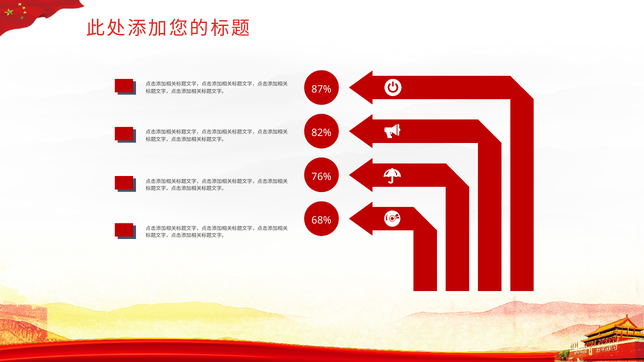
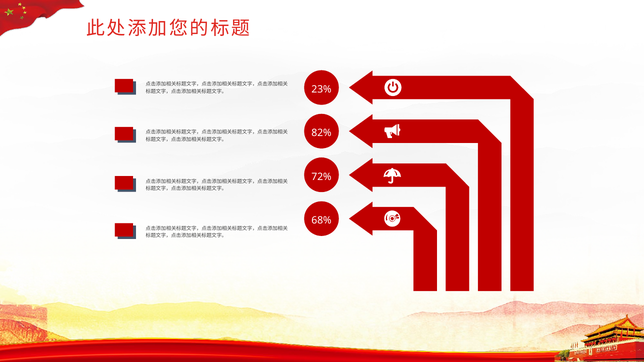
87%: 87% -> 23%
76%: 76% -> 72%
